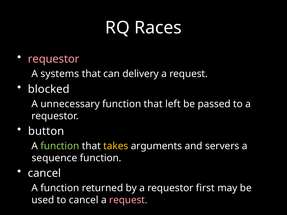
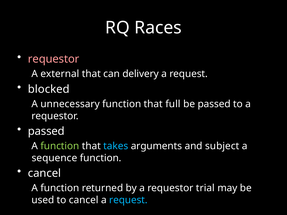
systems: systems -> external
left: left -> full
button at (46, 131): button -> passed
takes colour: yellow -> light blue
servers: servers -> subject
first: first -> trial
request at (128, 200) colour: pink -> light blue
